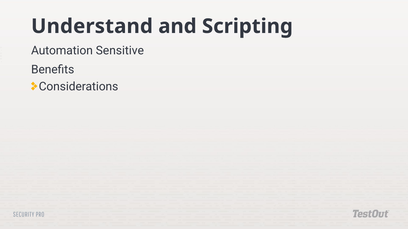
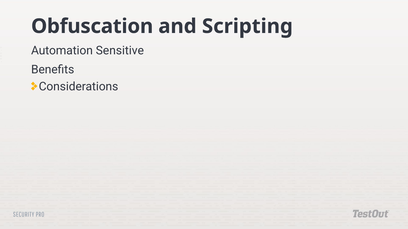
Understand: Understand -> Obfuscation
